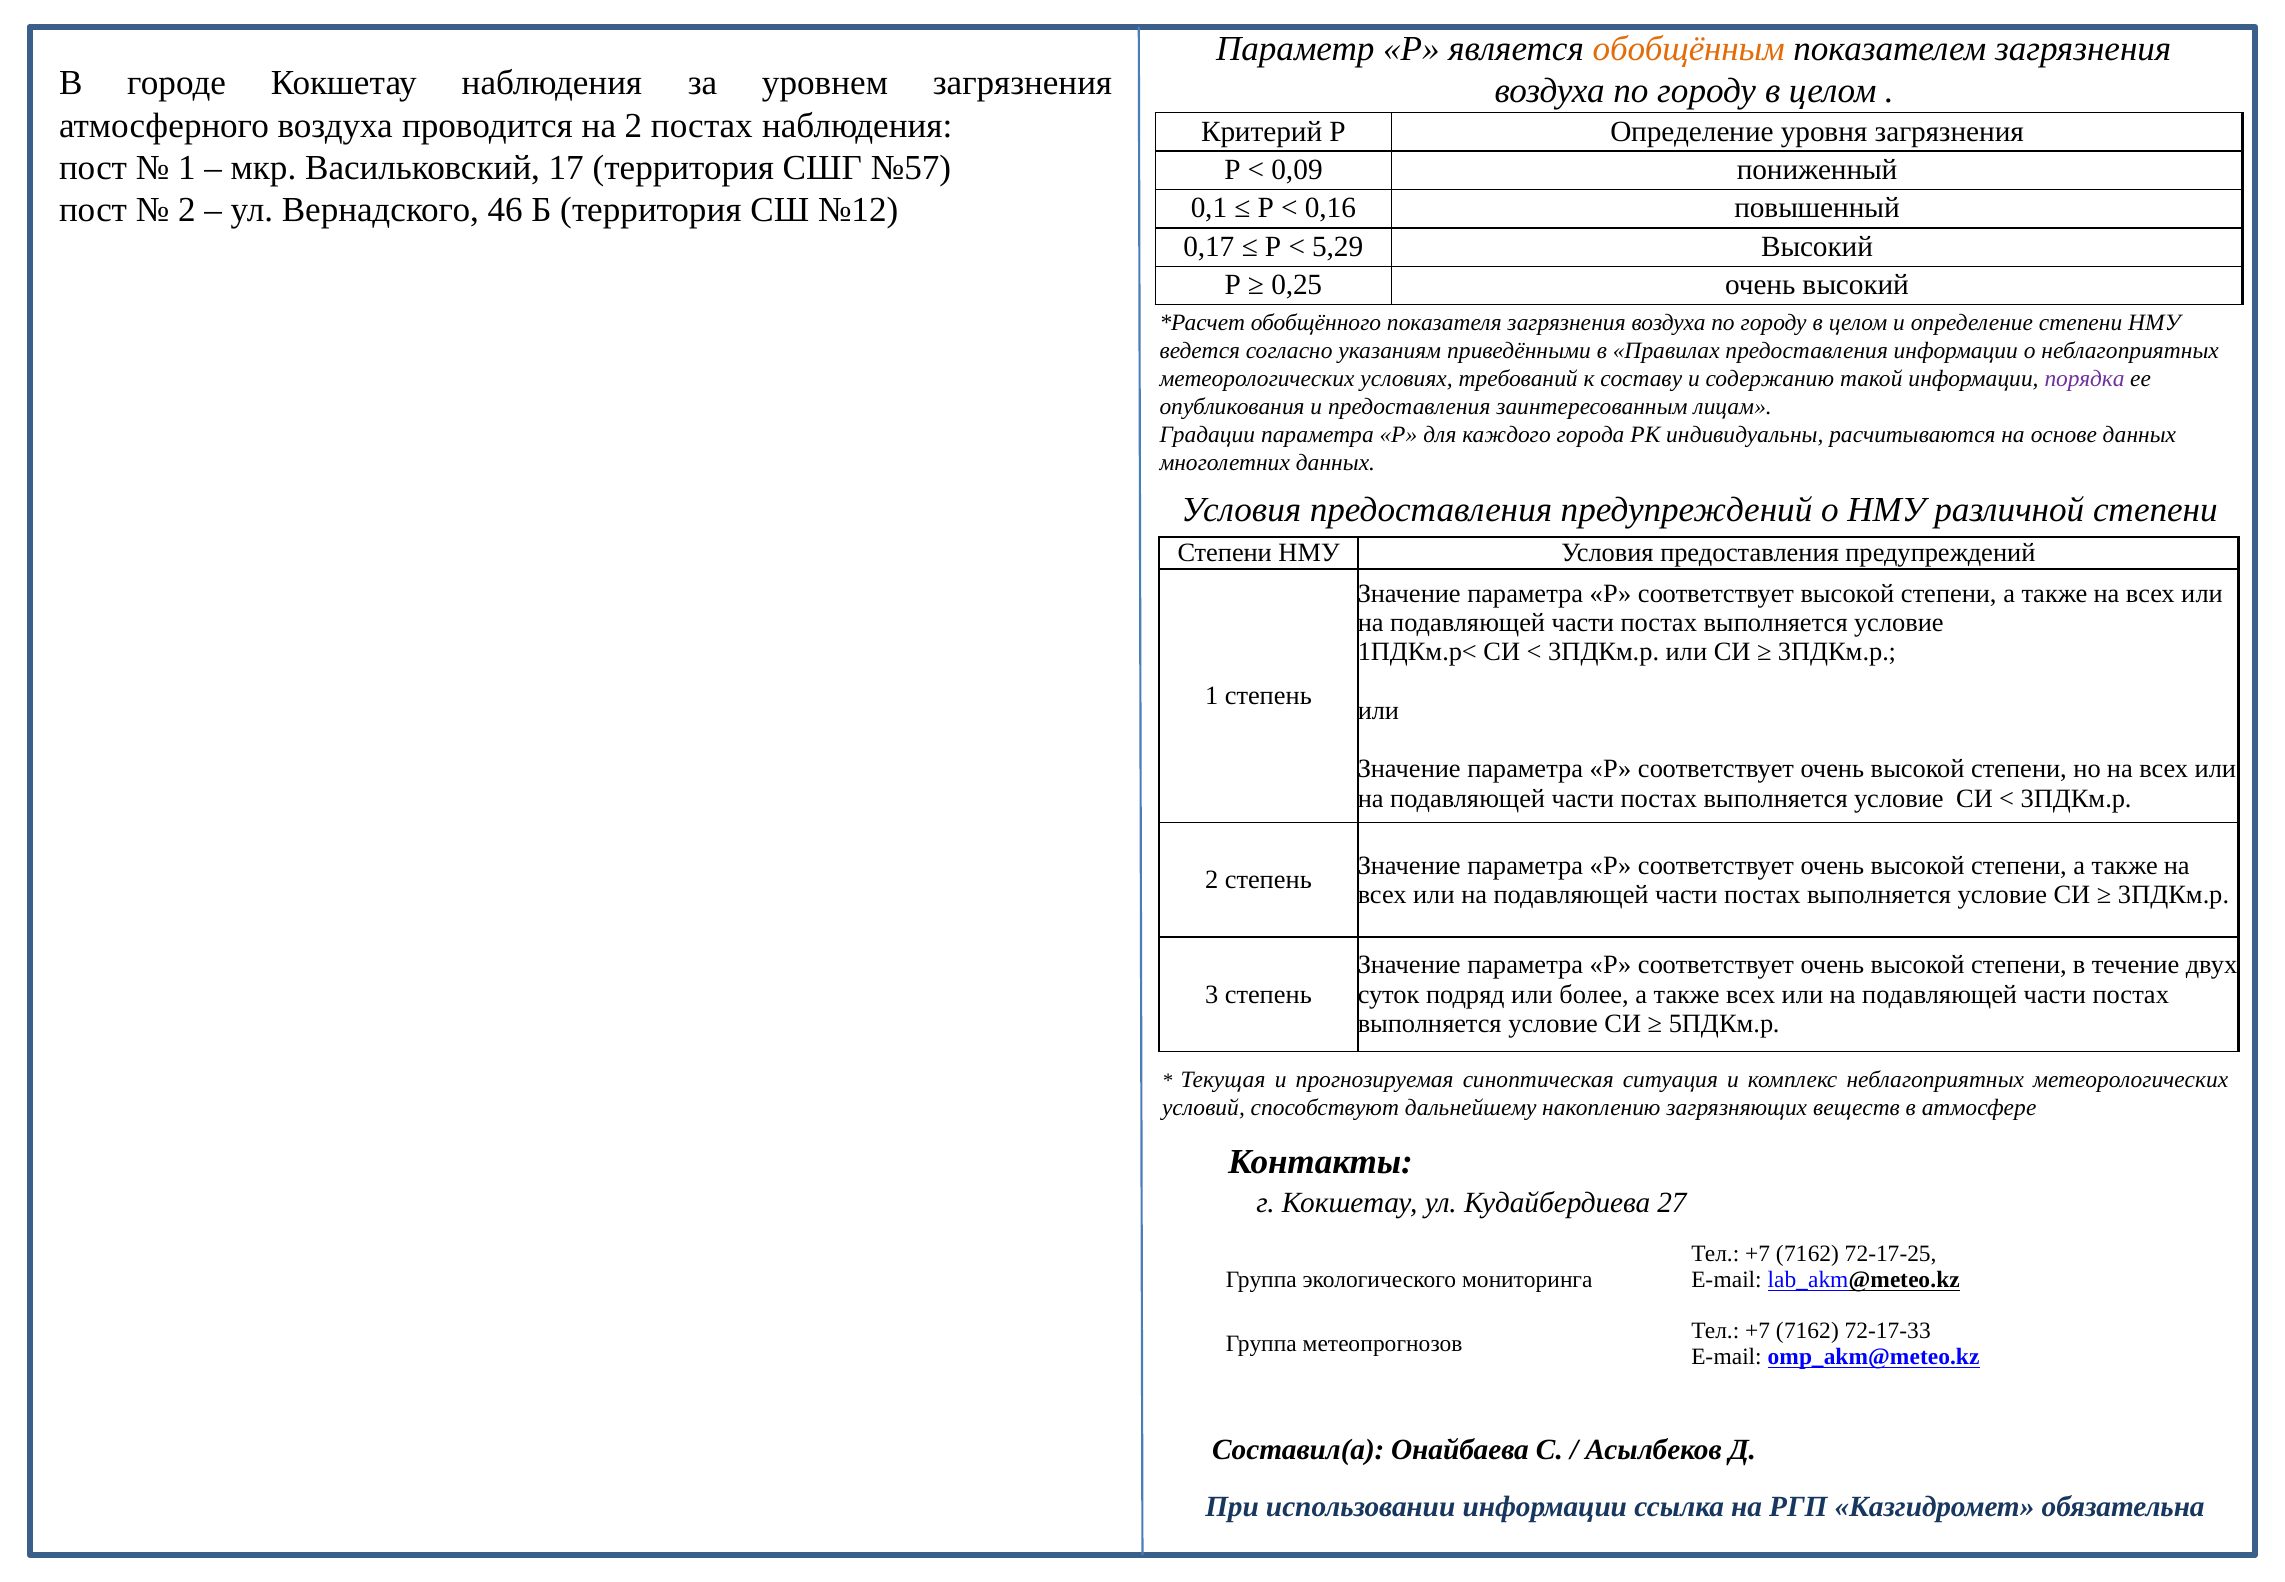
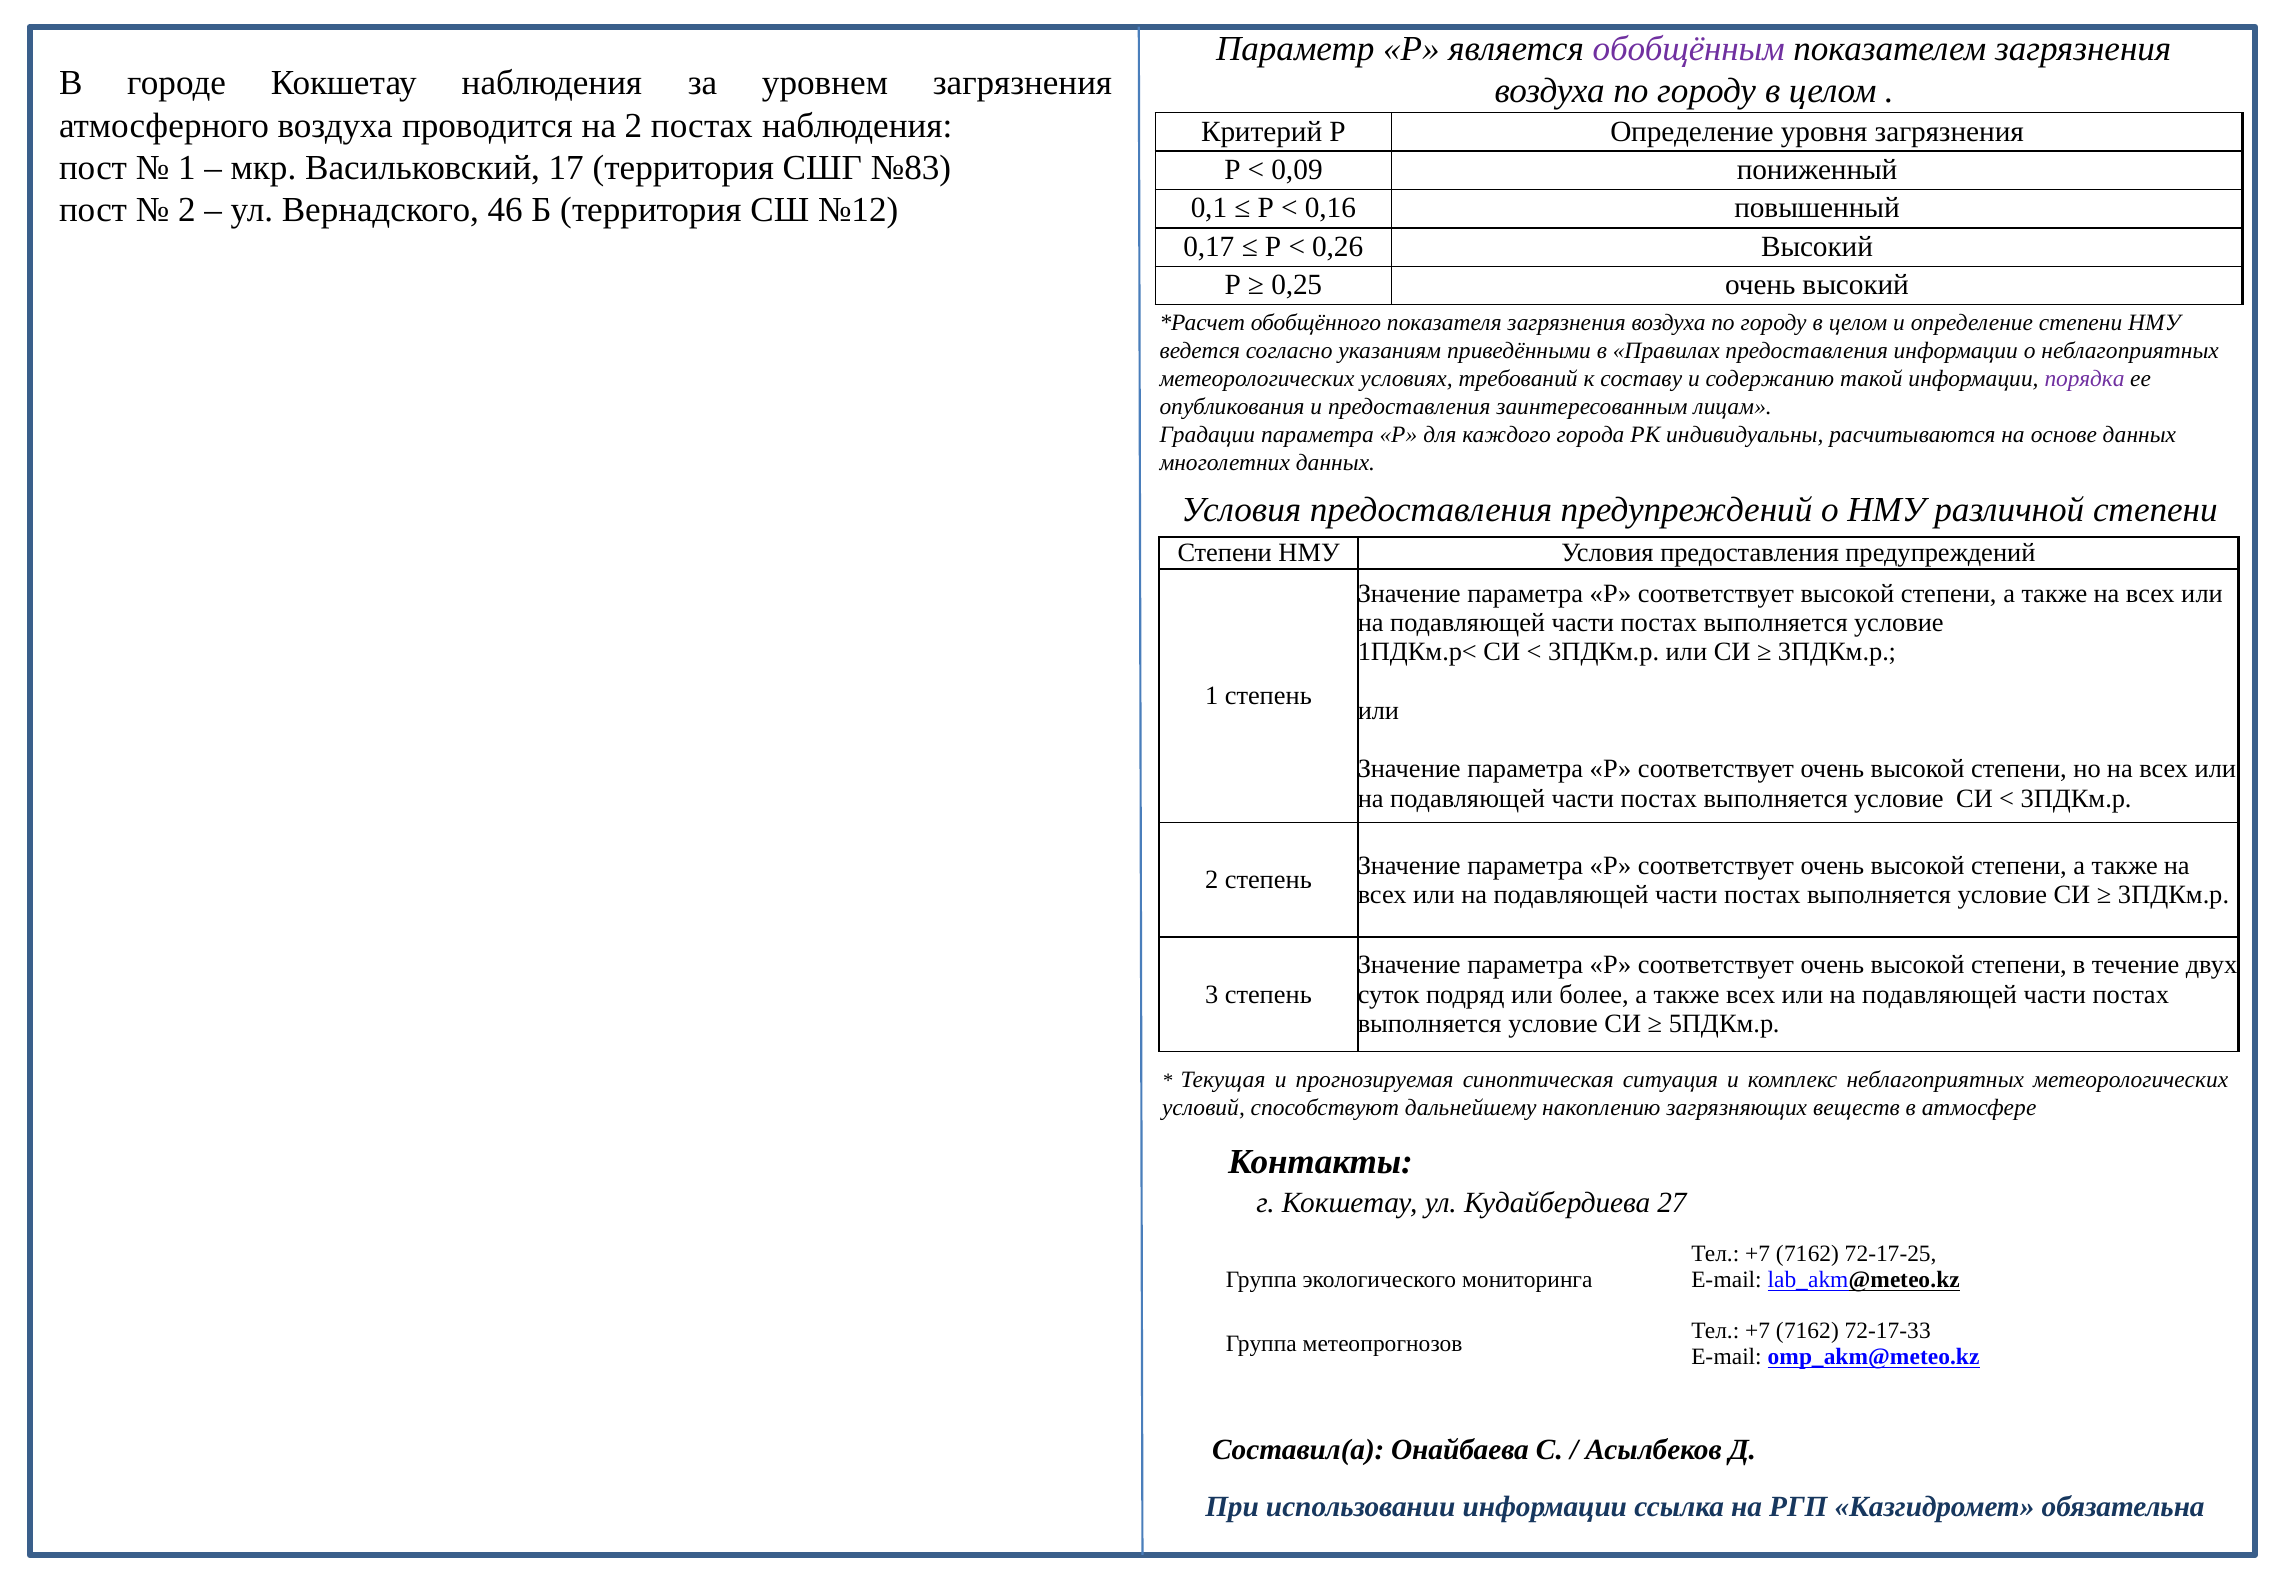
обобщённым colour: orange -> purple
№57: №57 -> №83
5,29: 5,29 -> 0,26
